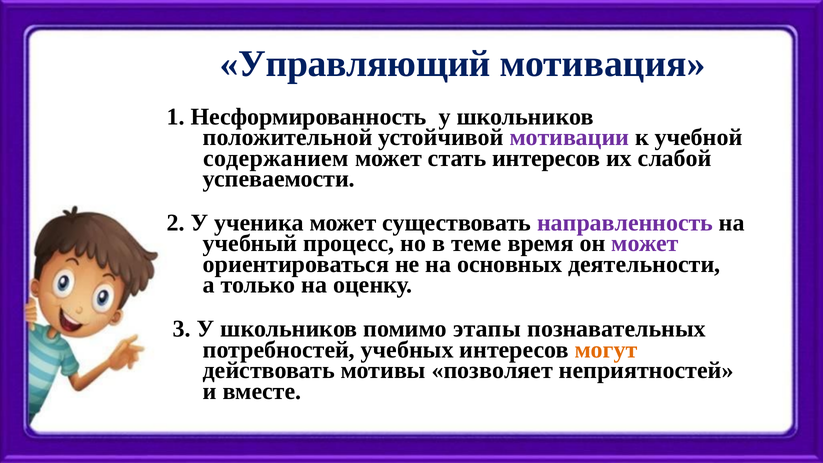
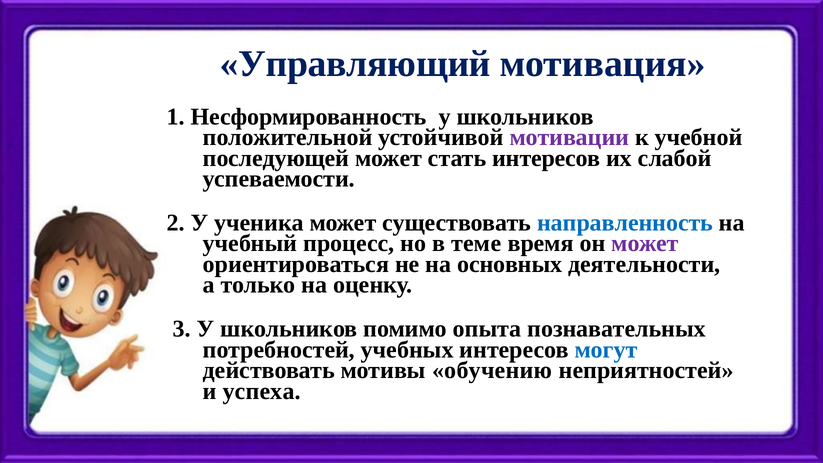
содержанием: содержанием -> последующей
направленность colour: purple -> blue
этапы: этапы -> опыта
могут colour: orange -> blue
позволяет: позволяет -> обучению
вместе: вместе -> успеха
